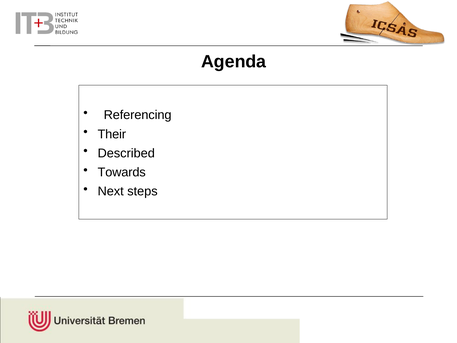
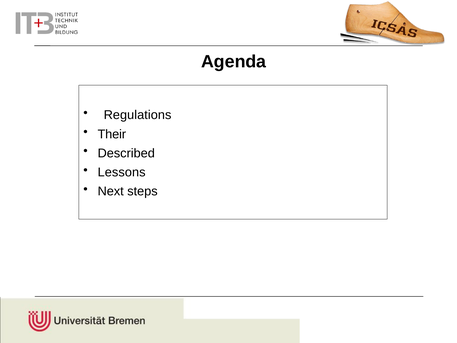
Referencing: Referencing -> Regulations
Towards: Towards -> Lessons
